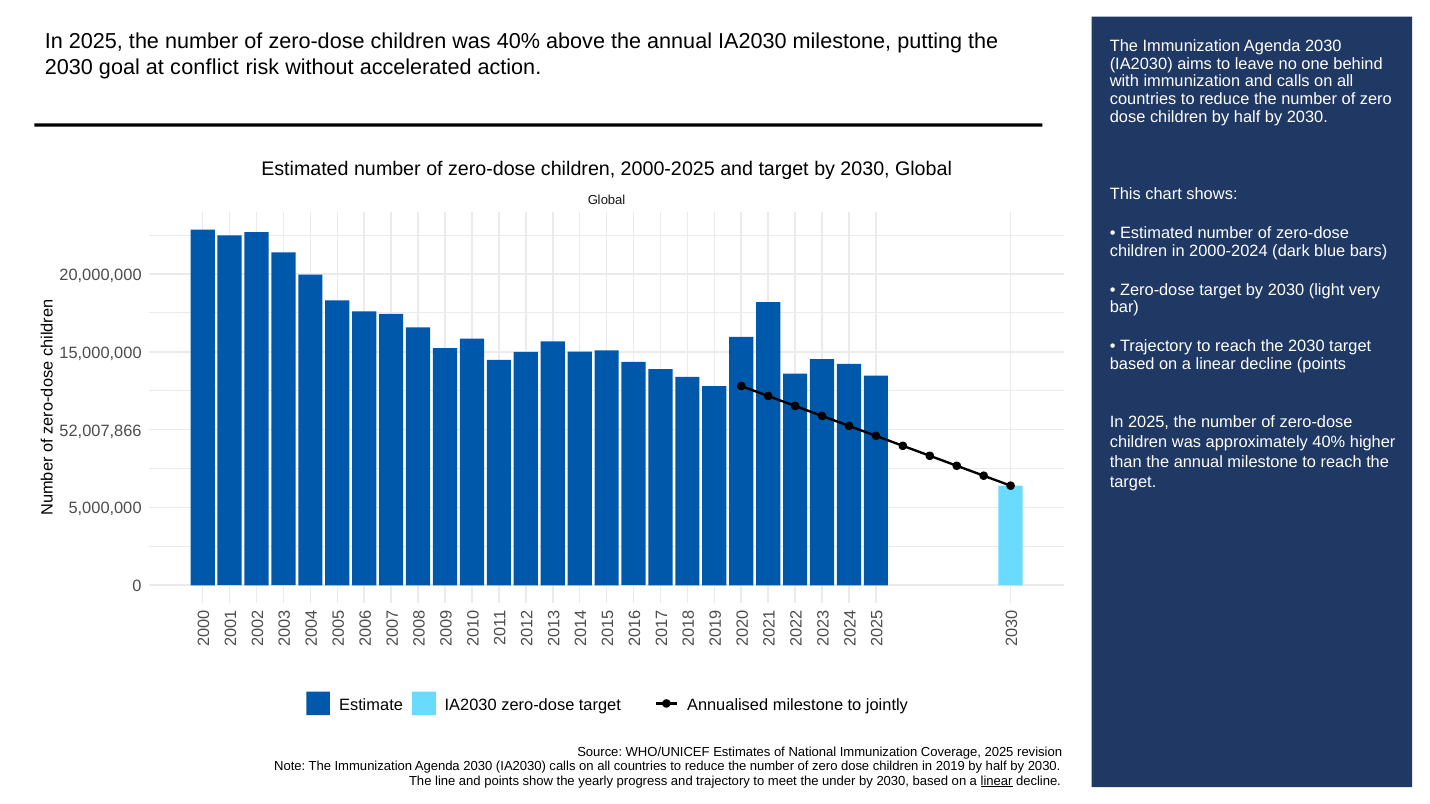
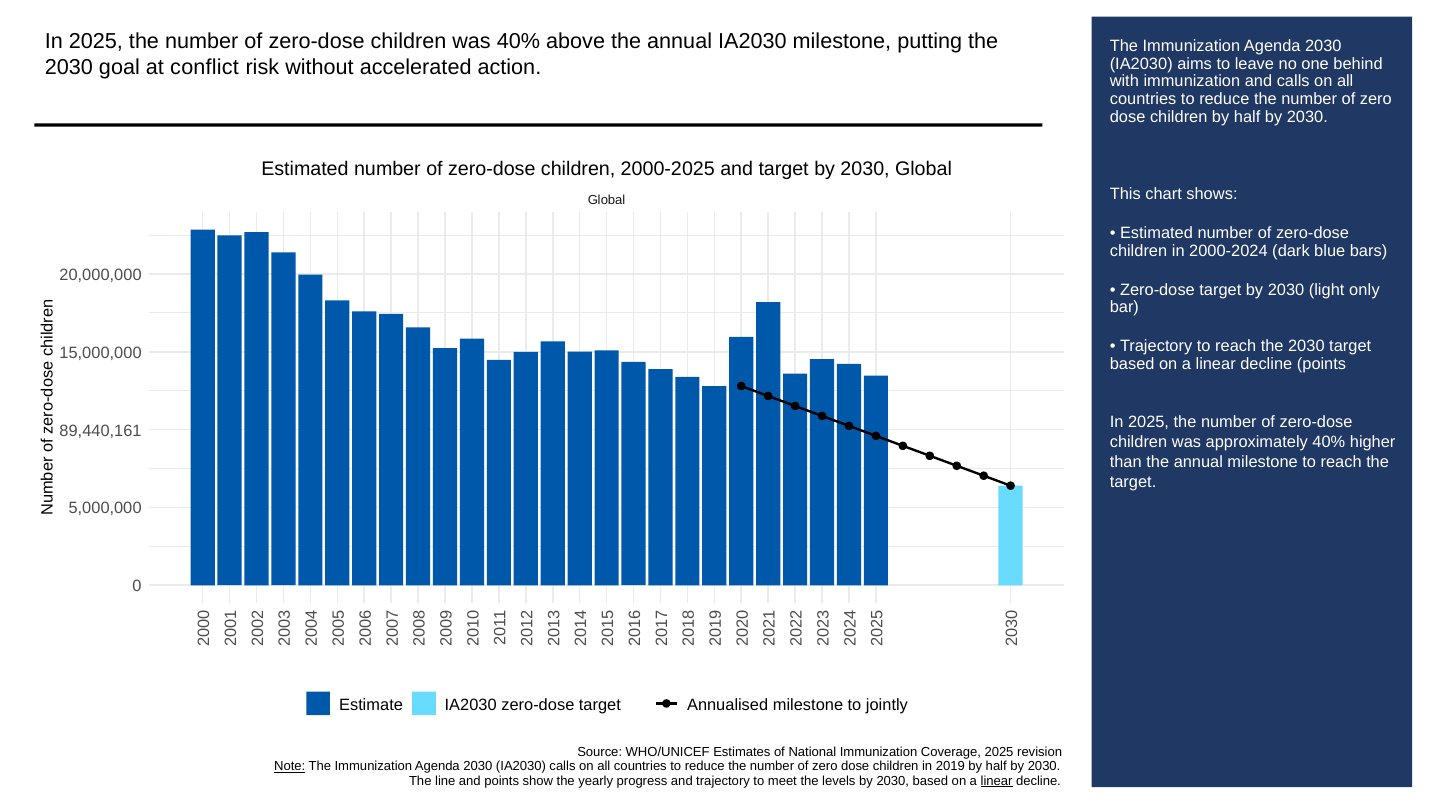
very: very -> only
52,007,866: 52,007,866 -> 89,440,161
Note underline: none -> present
under: under -> levels
